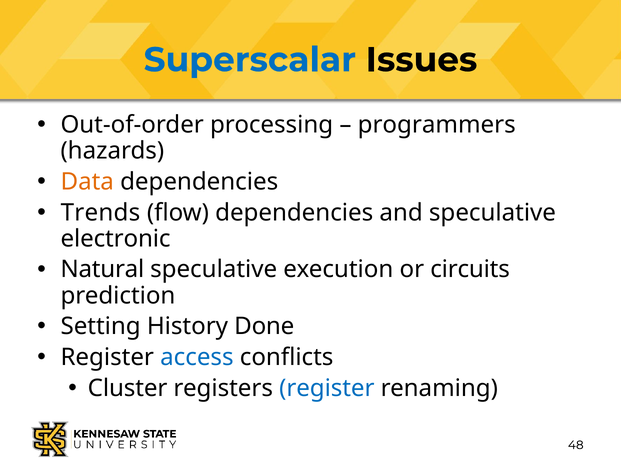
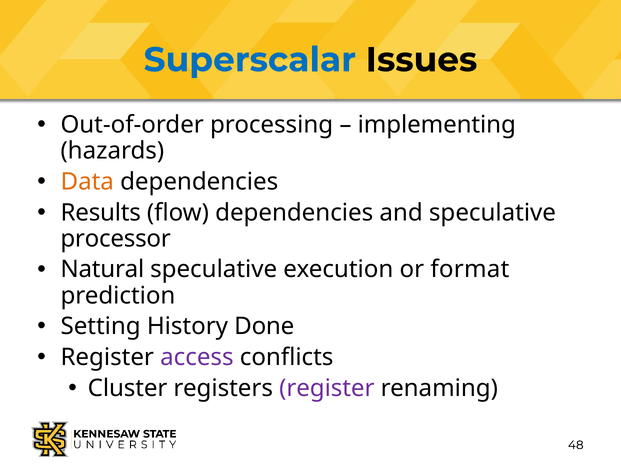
programmers: programmers -> implementing
Trends: Trends -> Results
electronic: electronic -> processor
circuits: circuits -> format
access colour: blue -> purple
register at (327, 388) colour: blue -> purple
